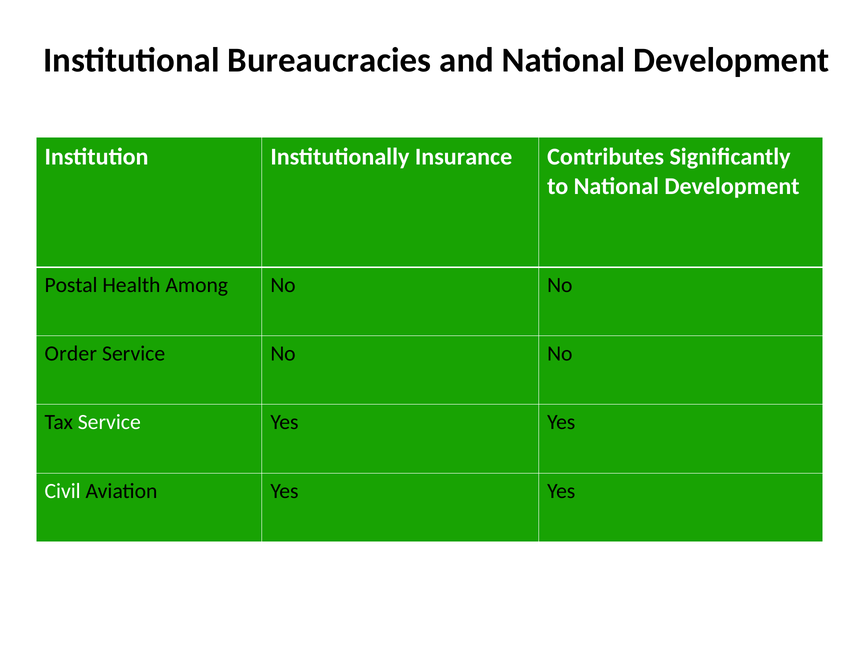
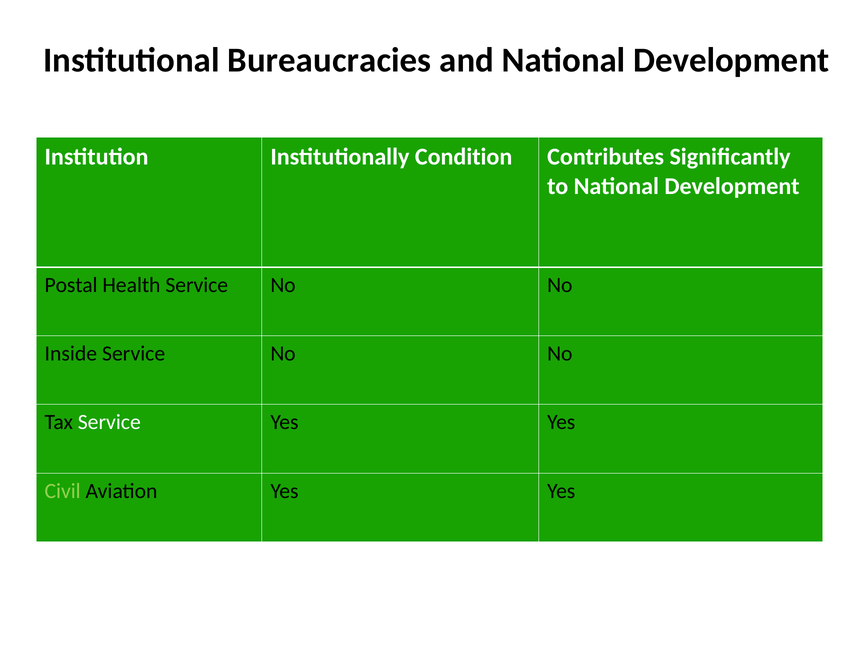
Insurance: Insurance -> Condition
Health Among: Among -> Service
Order: Order -> Inside
Civil colour: white -> light green
